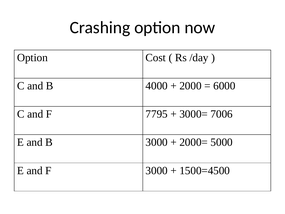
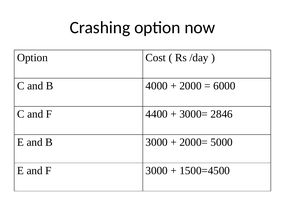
7795: 7795 -> 4400
7006: 7006 -> 2846
